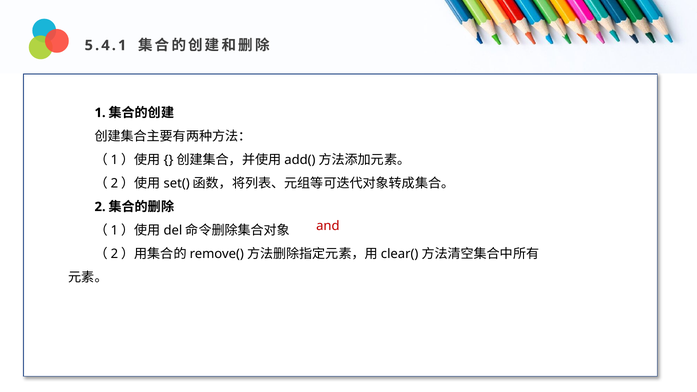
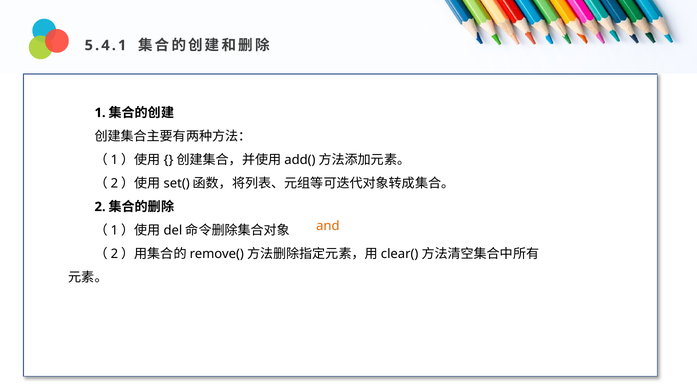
and colour: red -> orange
